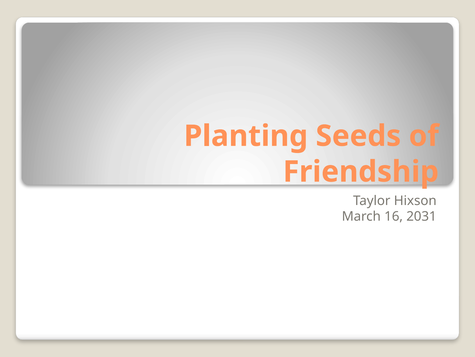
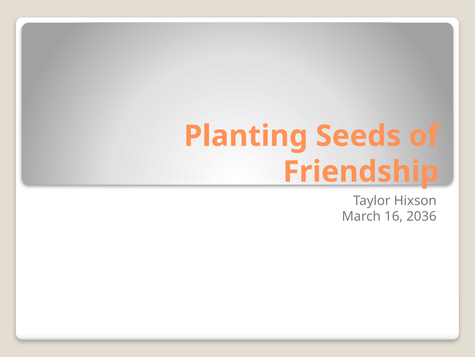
2031: 2031 -> 2036
